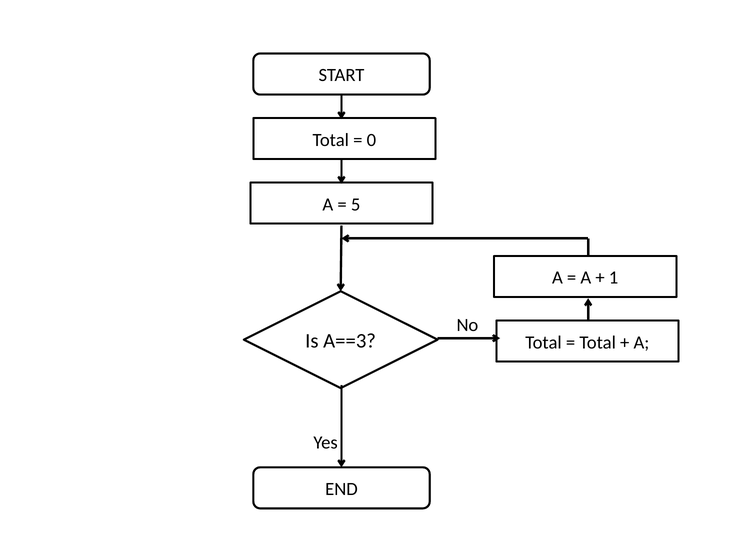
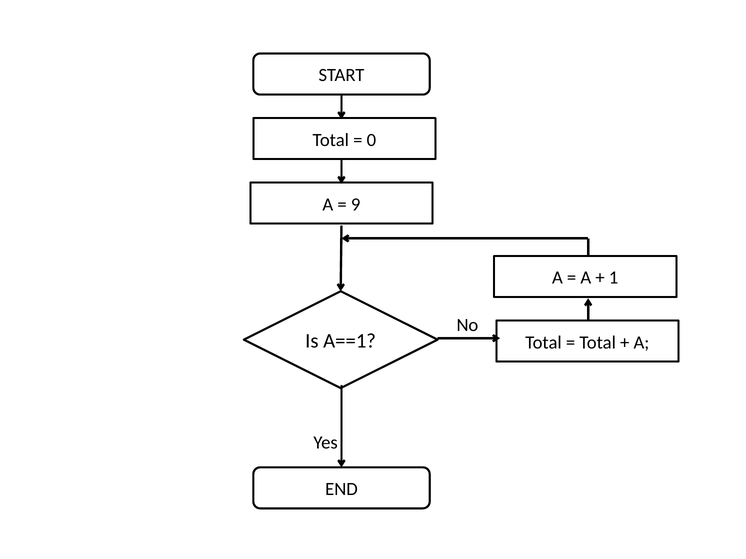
5: 5 -> 9
A==3: A==3 -> A==1
